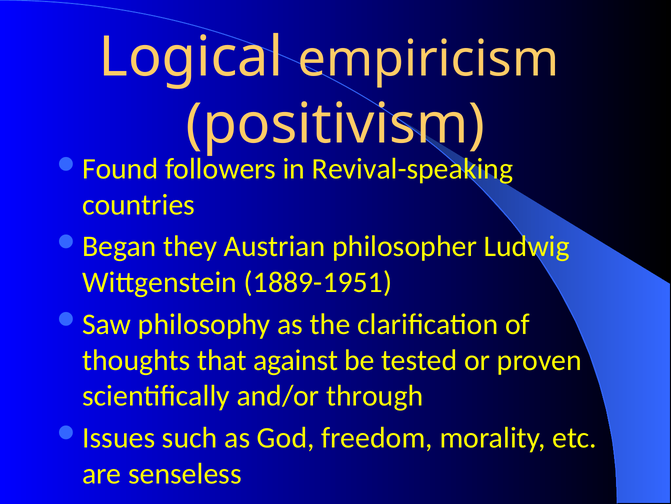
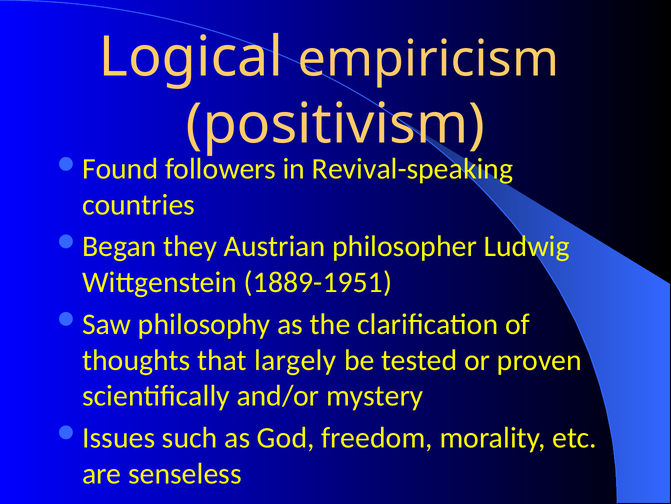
against: against -> largely
through: through -> mystery
